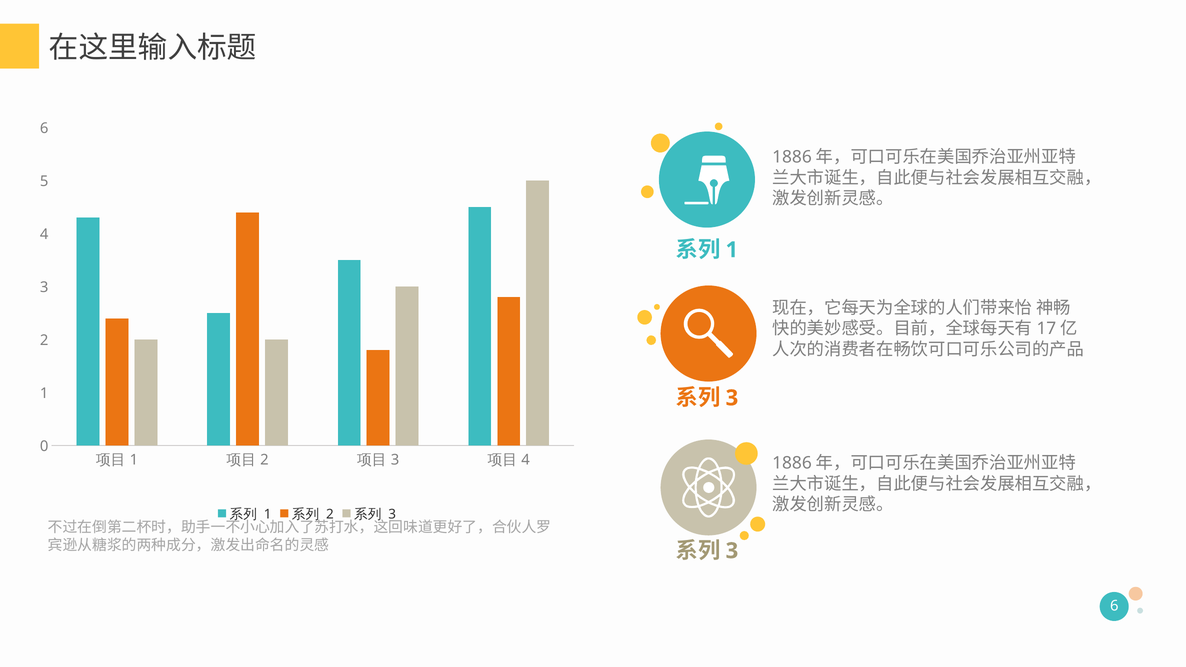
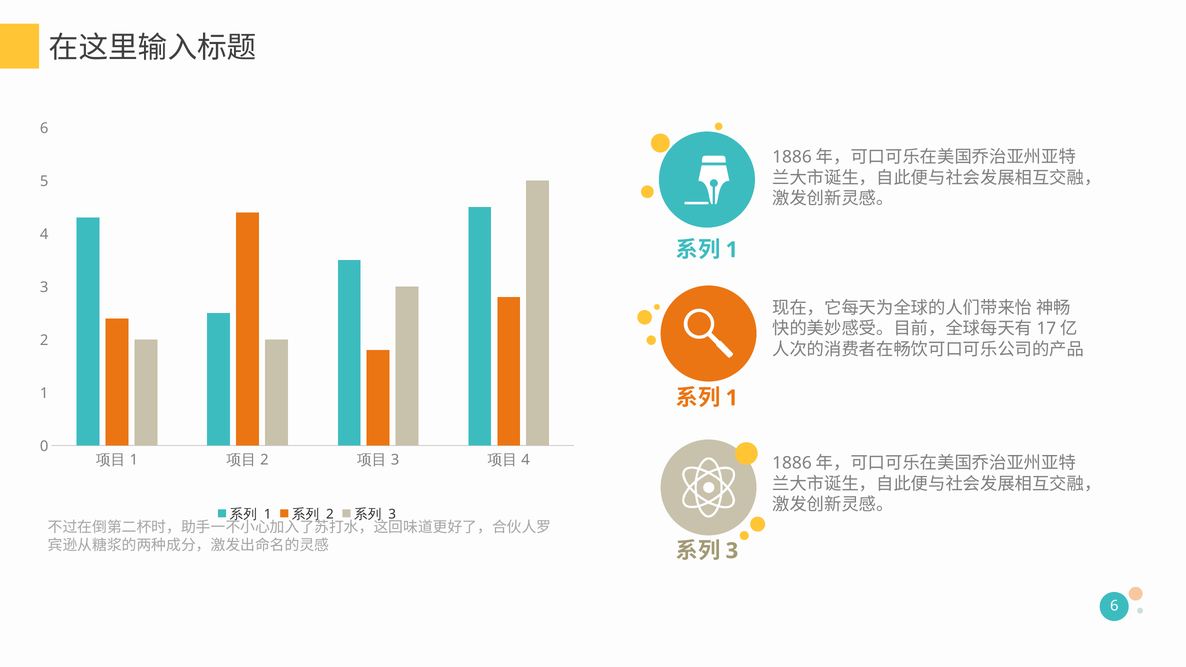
3 at (732, 398): 3 -> 1
